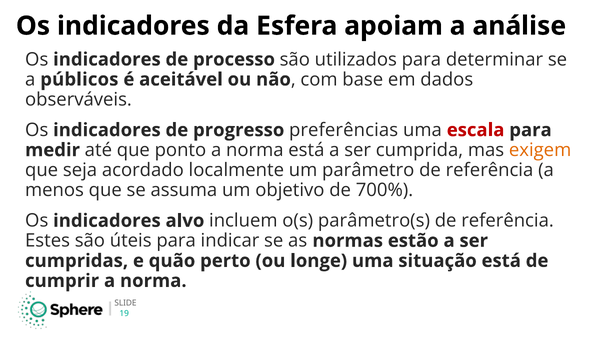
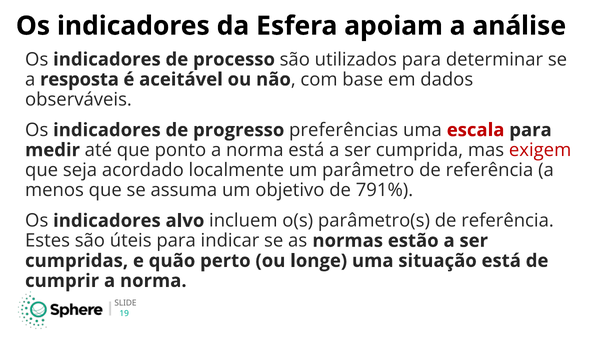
públicos: públicos -> resposta
exigem colour: orange -> red
700%: 700% -> 791%
